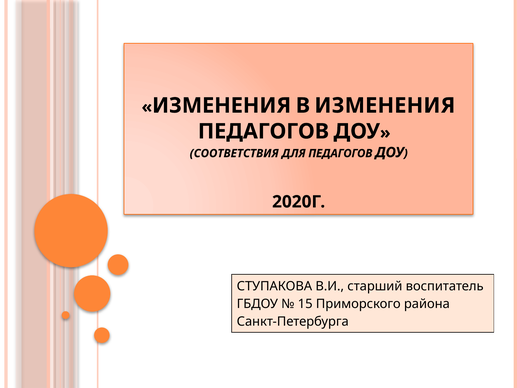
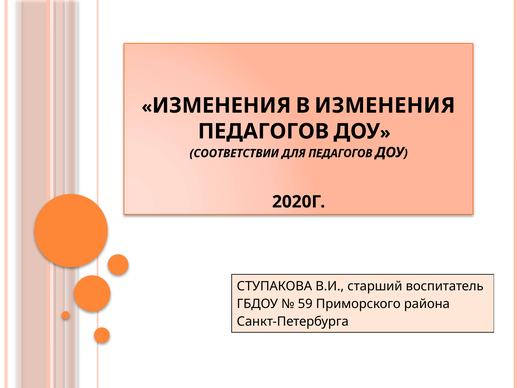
СООТВЕТСТВИЯ: СООТВЕТСТВИЯ -> СООТВЕТСТВИИ
15: 15 -> 59
